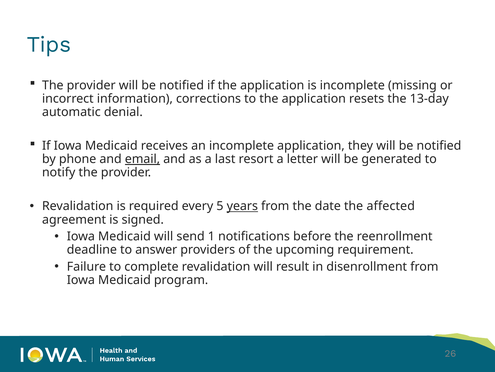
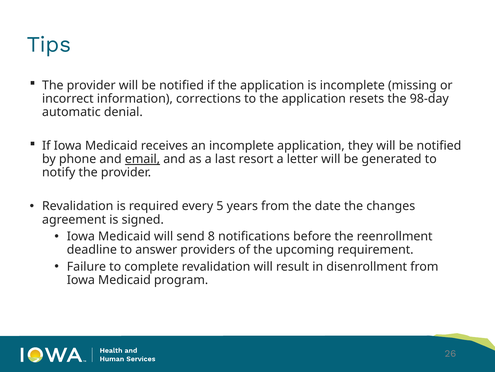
13-day: 13-day -> 98-day
years underline: present -> none
affected: affected -> changes
1: 1 -> 8
